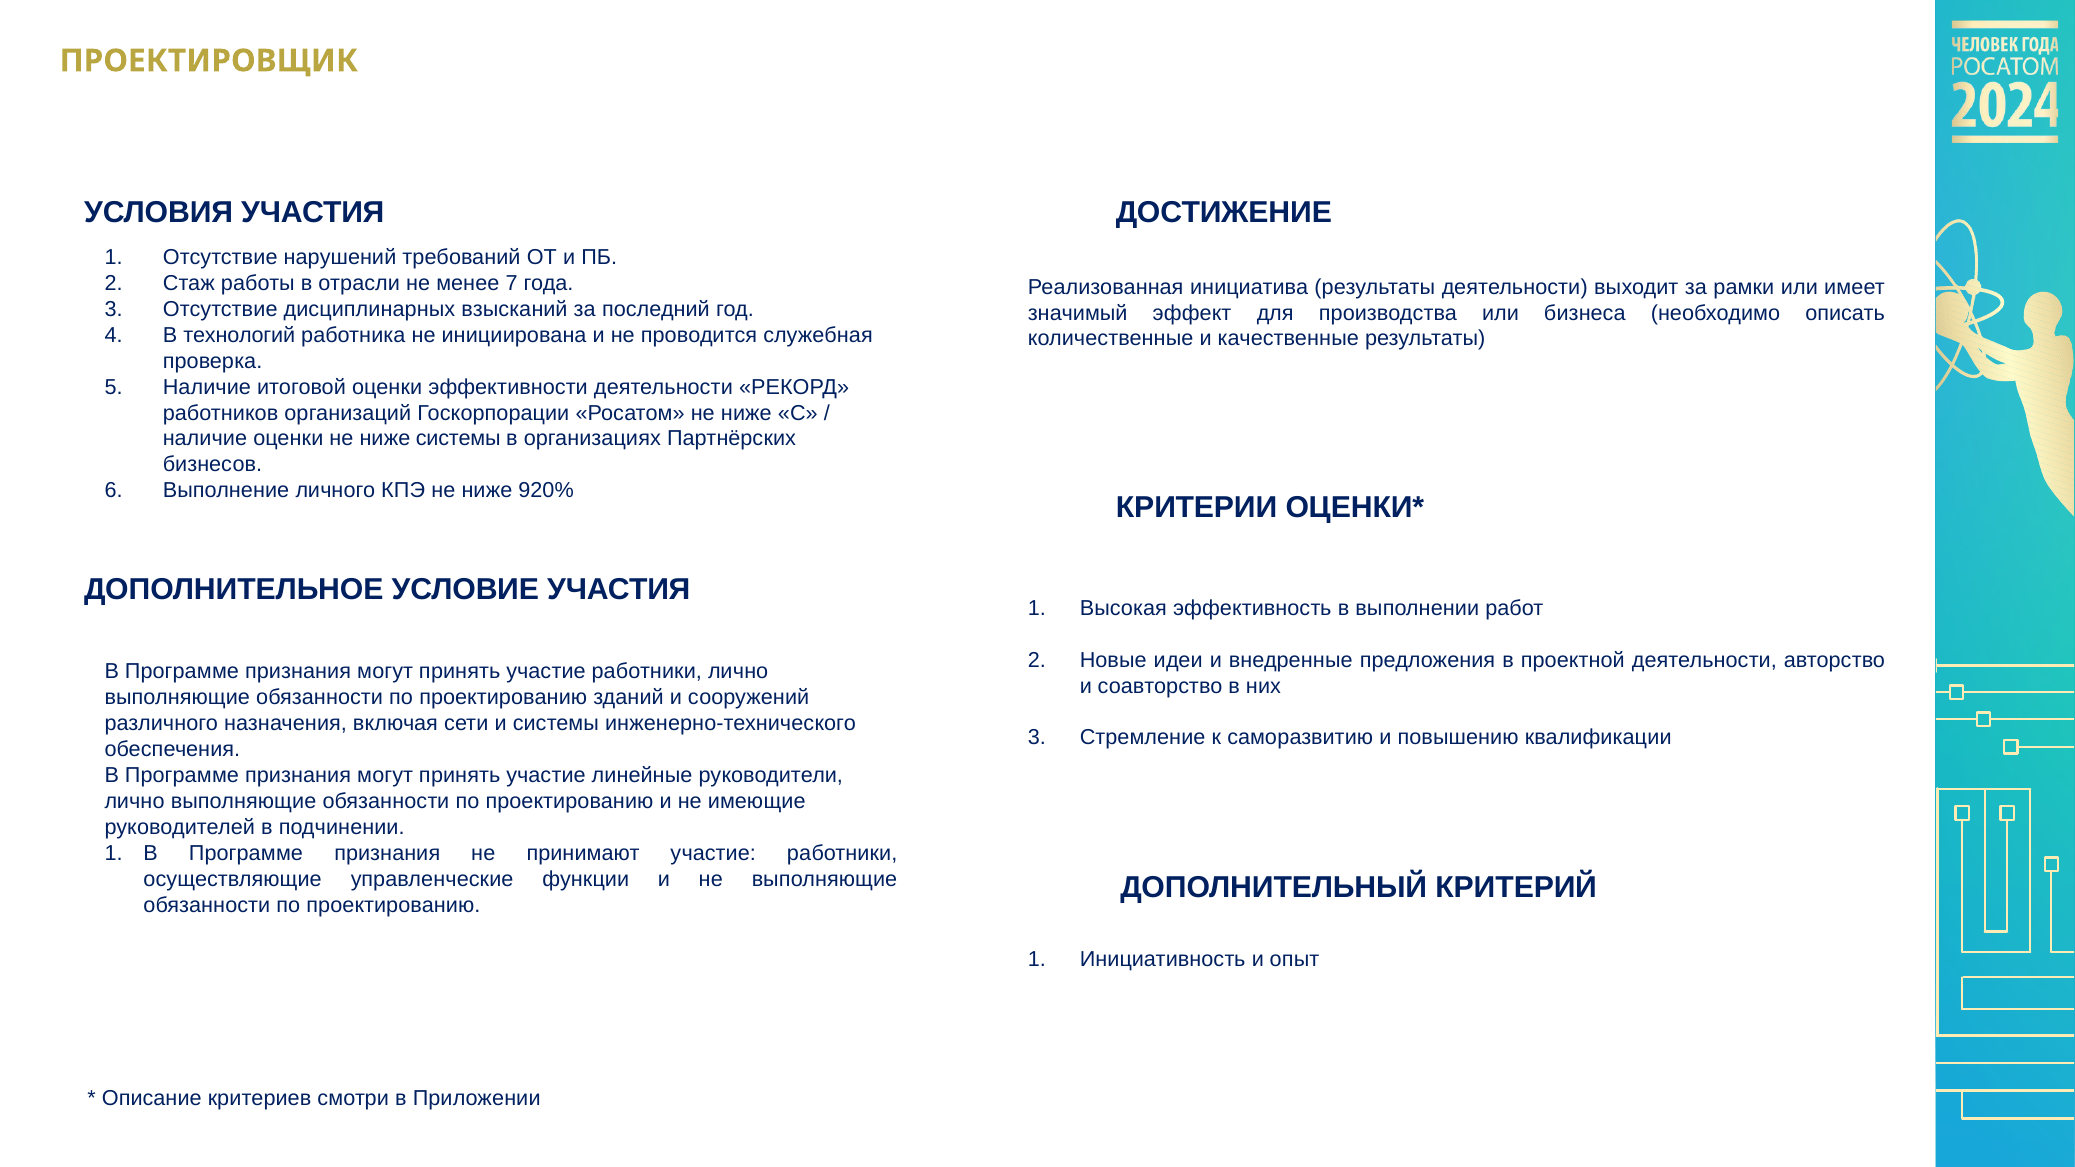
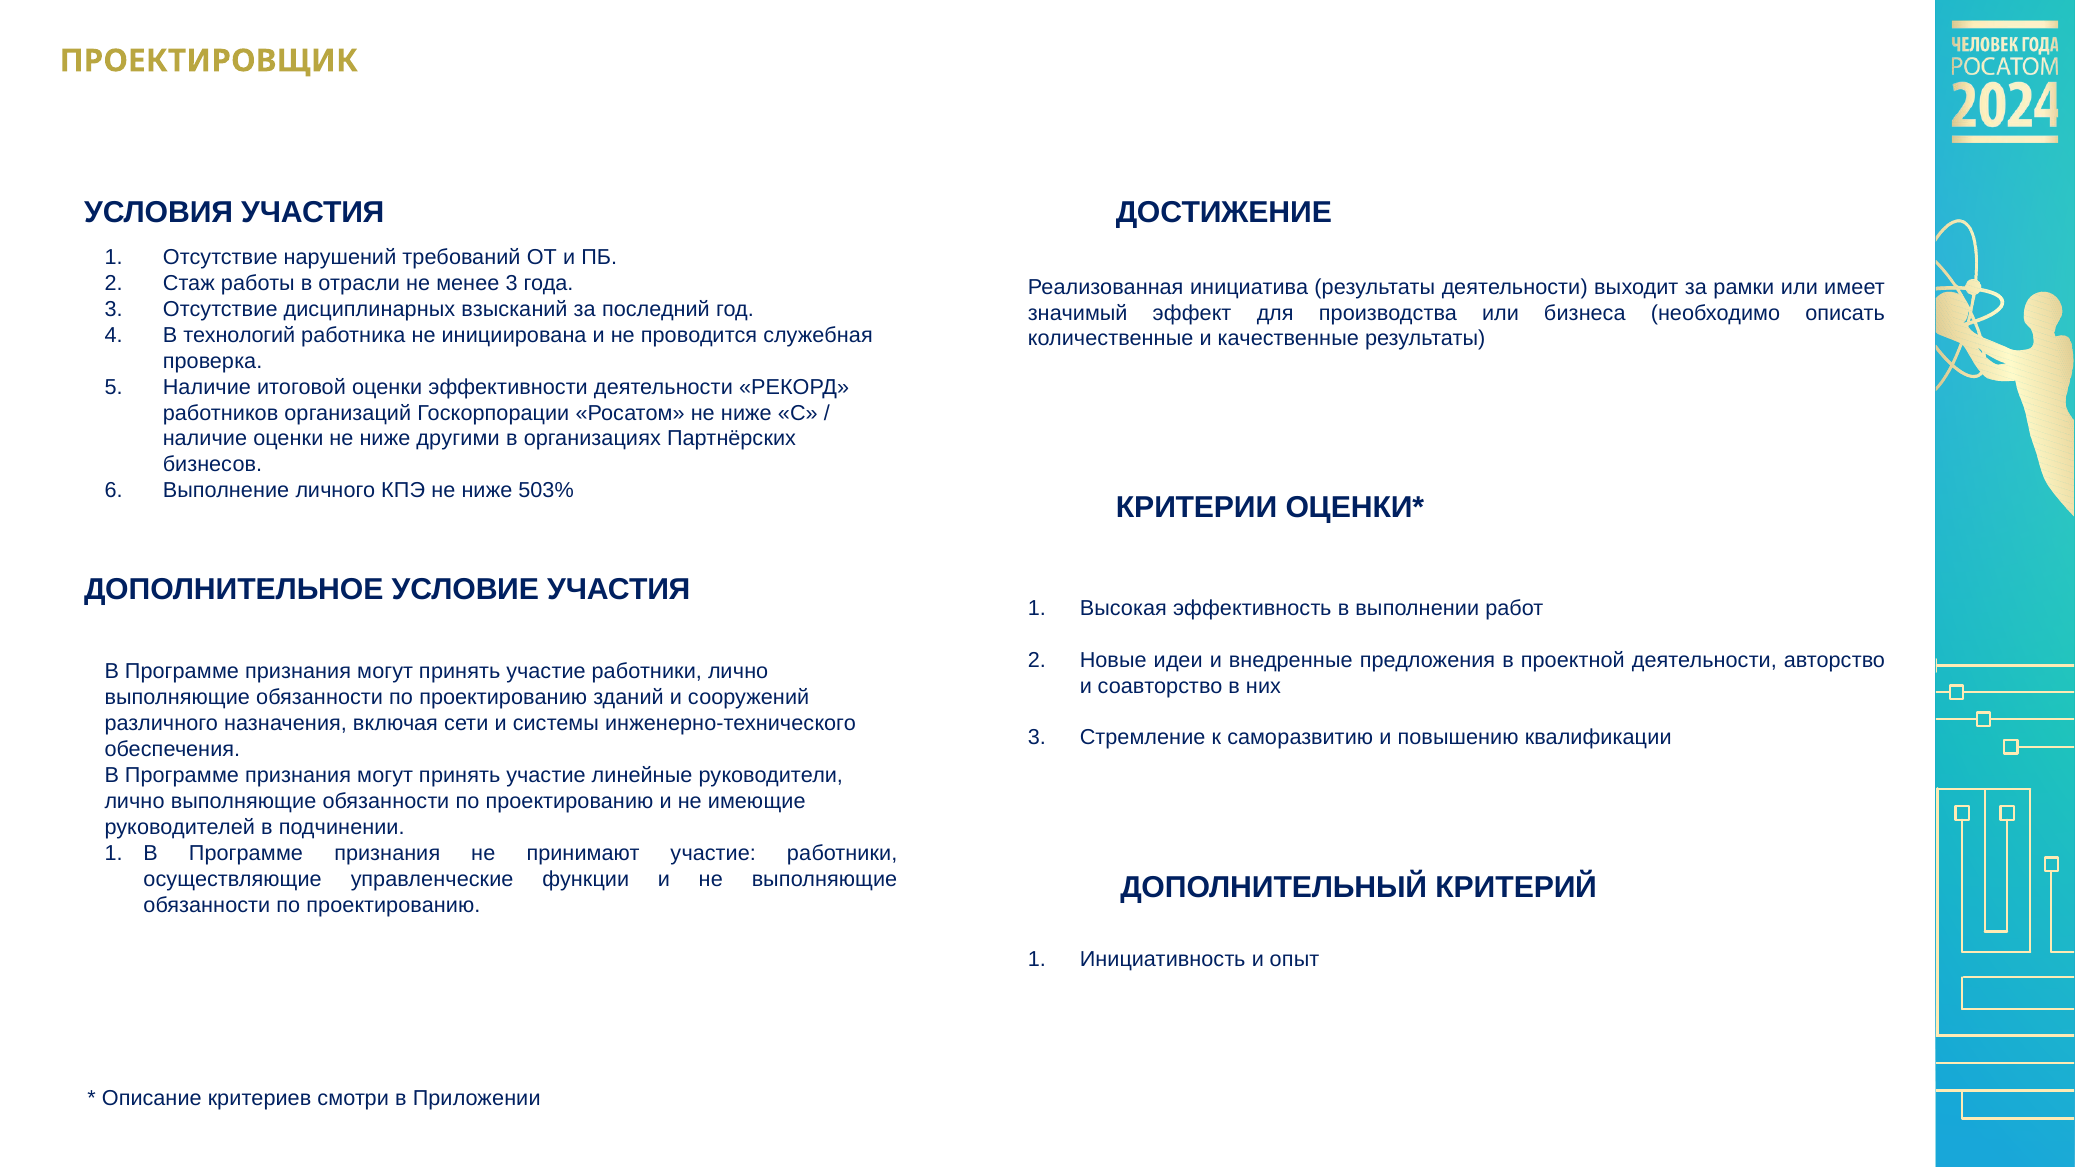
менее 7: 7 -> 3
ниже системы: системы -> другими
920%: 920% -> 503%
